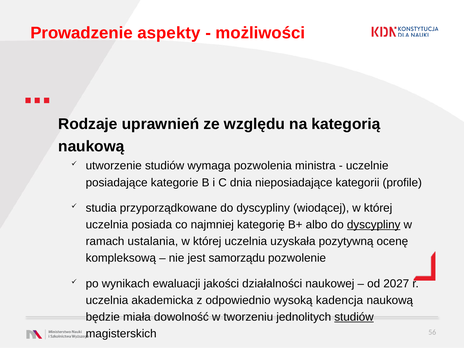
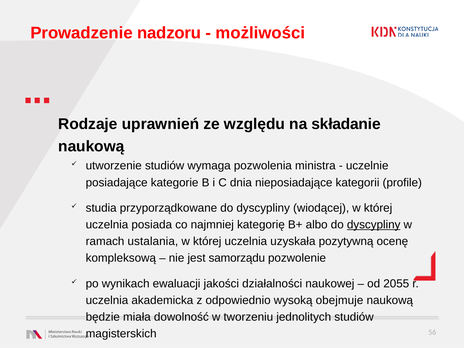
aspekty: aspekty -> nadzoru
kategorią: kategorią -> składanie
2027: 2027 -> 2055
kadencja: kadencja -> obejmuje
studiów at (354, 317) underline: present -> none
